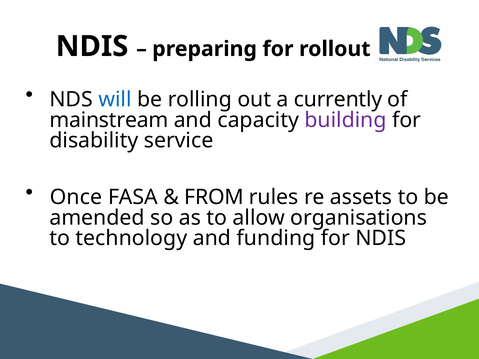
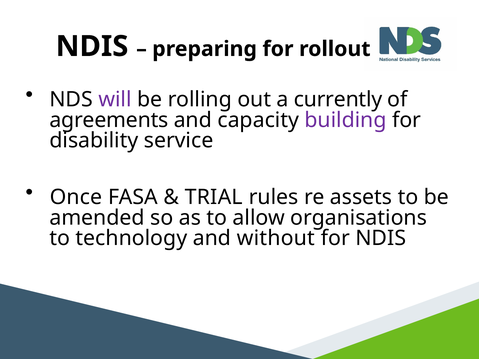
will colour: blue -> purple
mainstream: mainstream -> agreements
FROM: FROM -> TRIAL
funding: funding -> without
